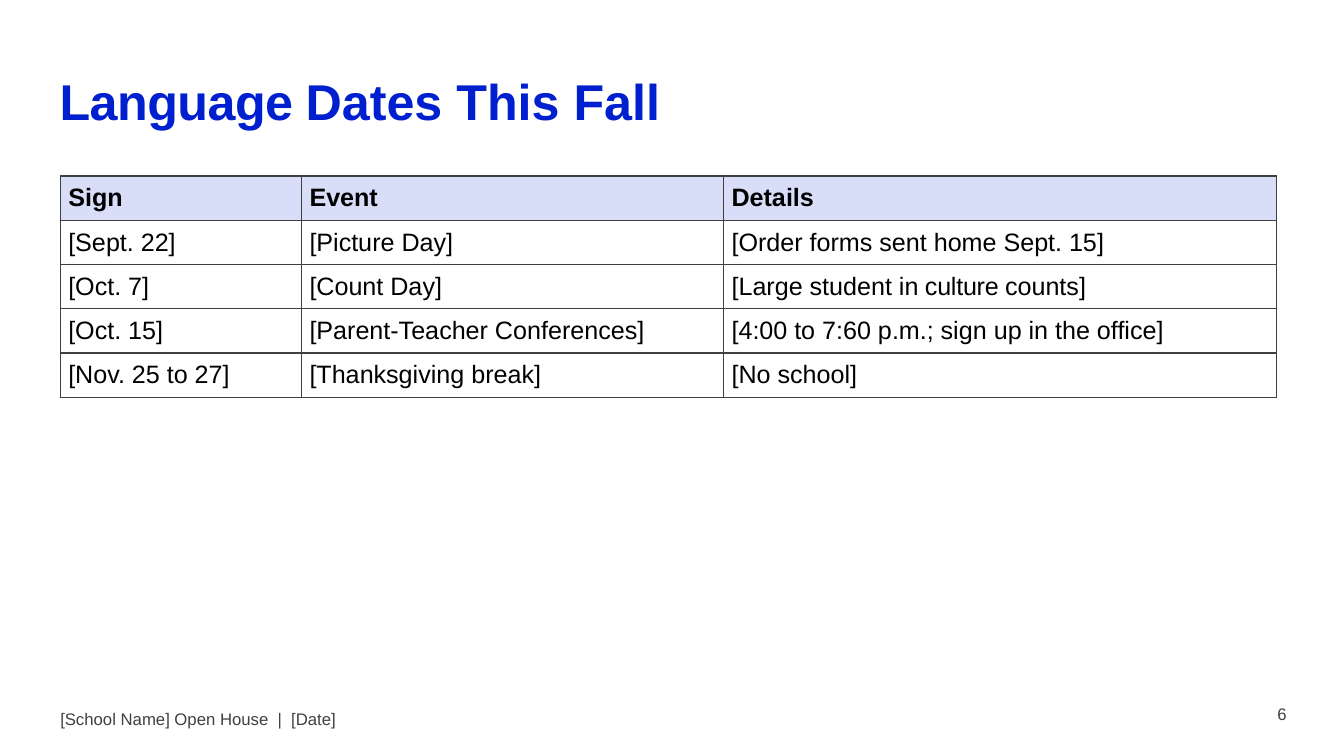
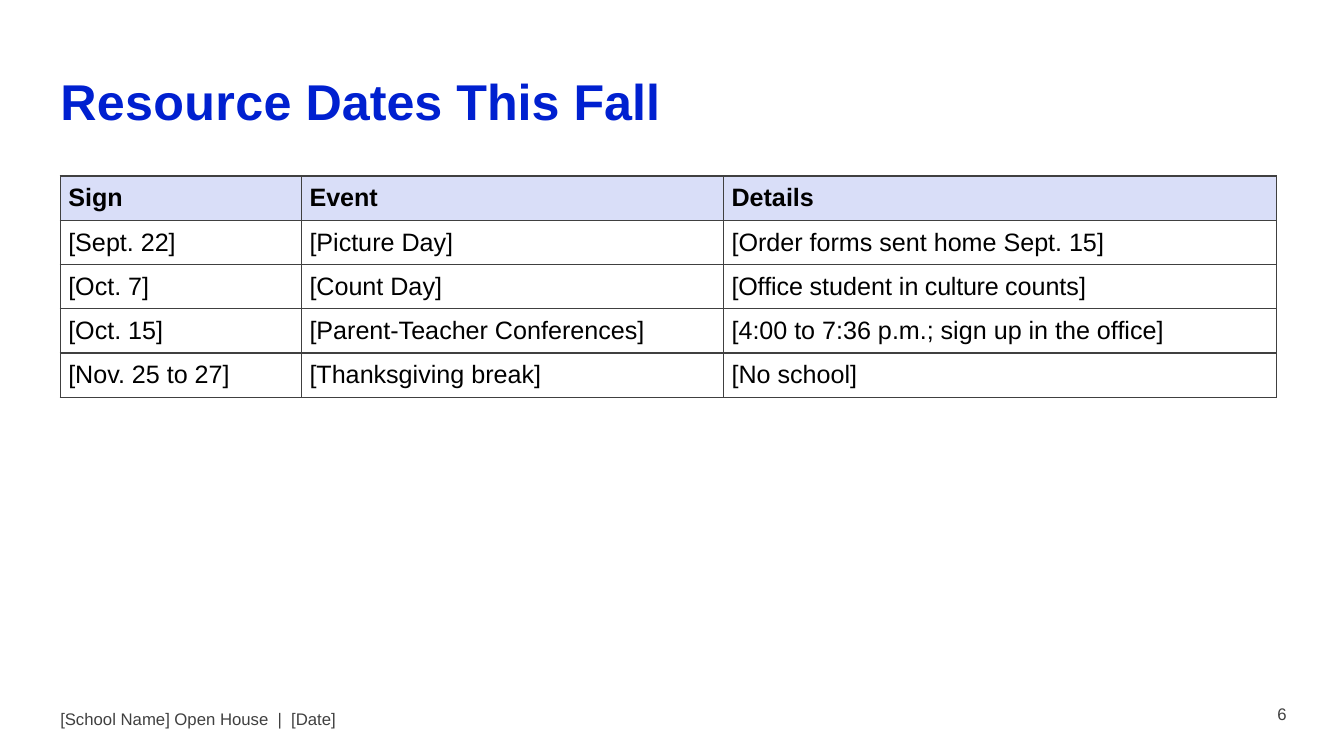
Language: Language -> Resource
Day Large: Large -> Office
7:60: 7:60 -> 7:36
